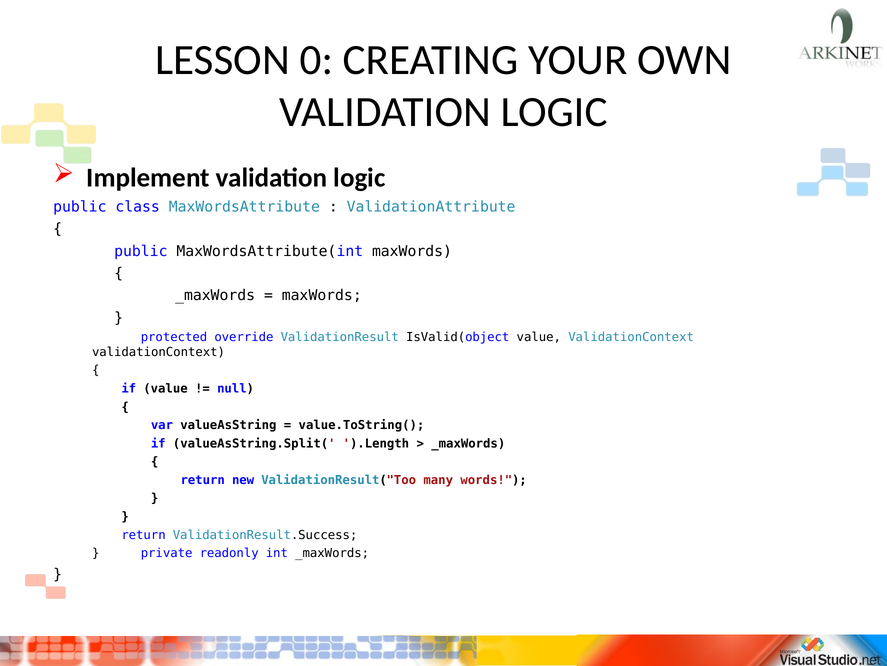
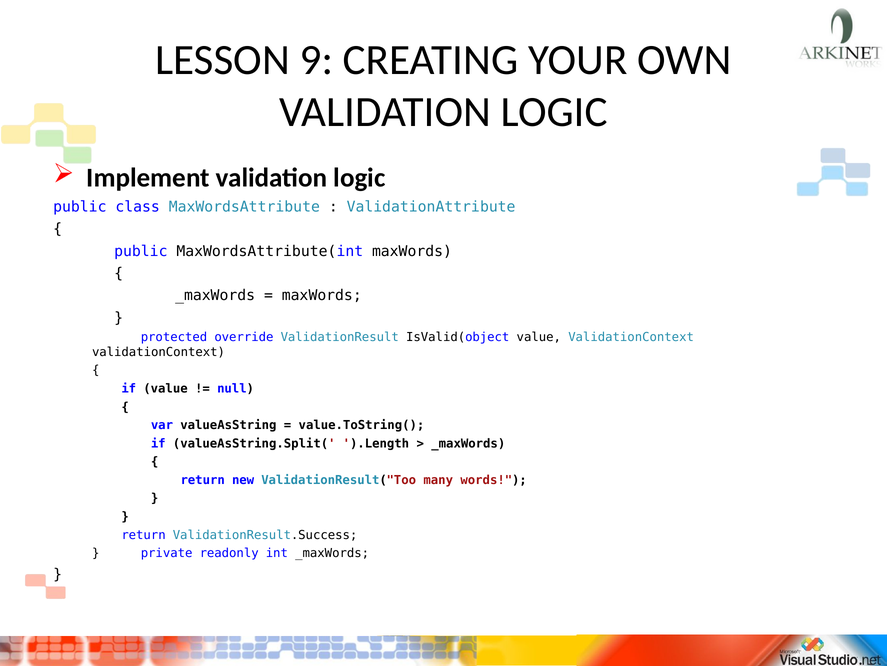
0: 0 -> 9
